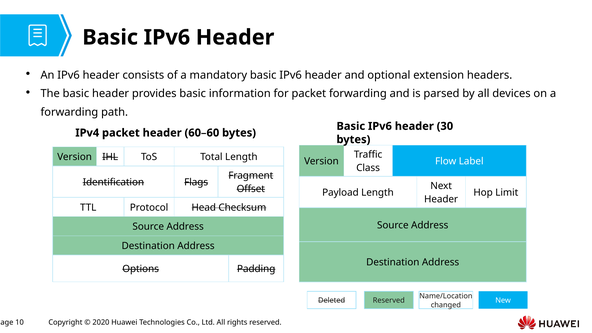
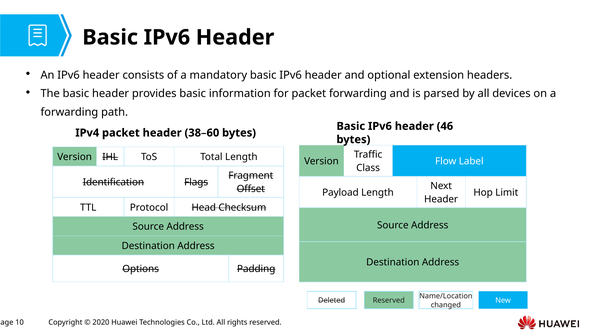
30: 30 -> 46
60–60: 60–60 -> 38–60
